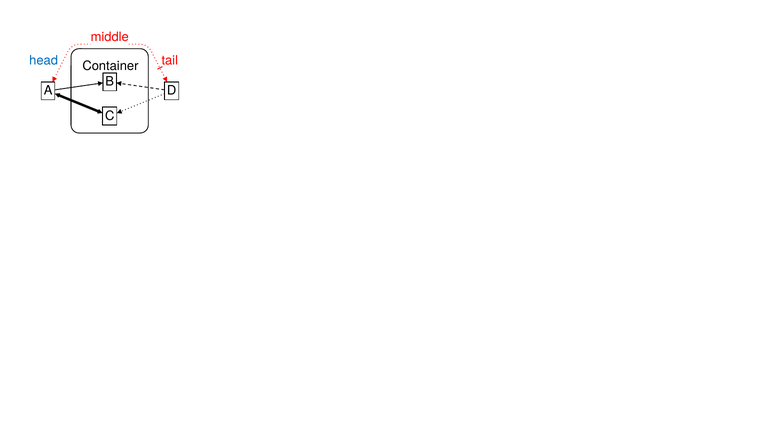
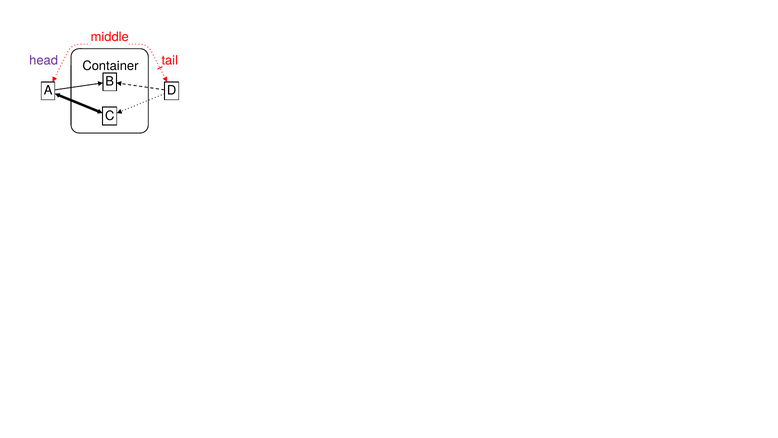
head colour: blue -> purple
